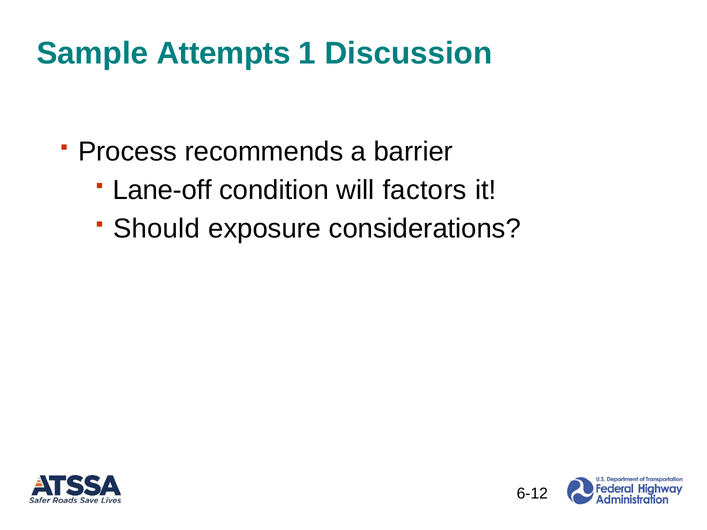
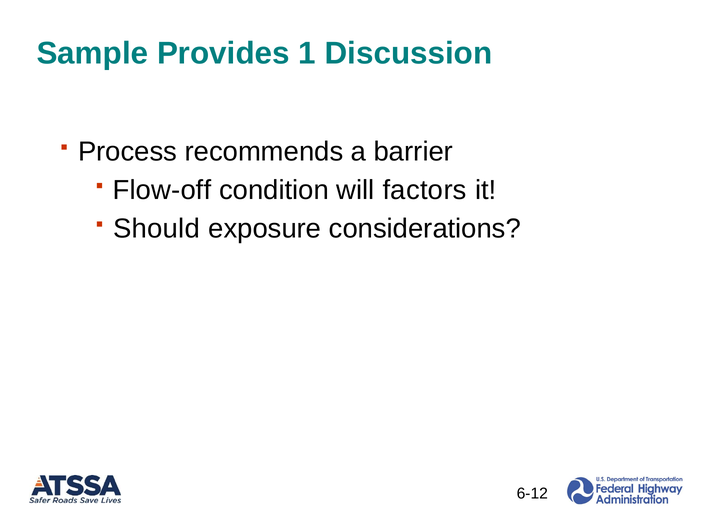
Attempts: Attempts -> Provides
Lane-off: Lane-off -> Flow-off
